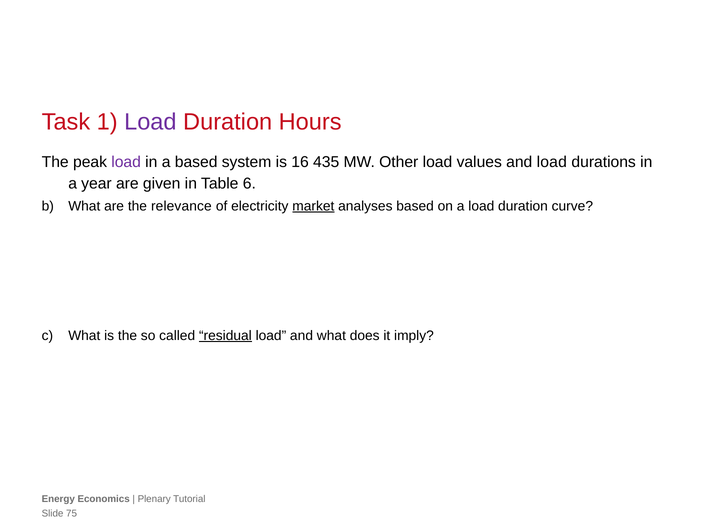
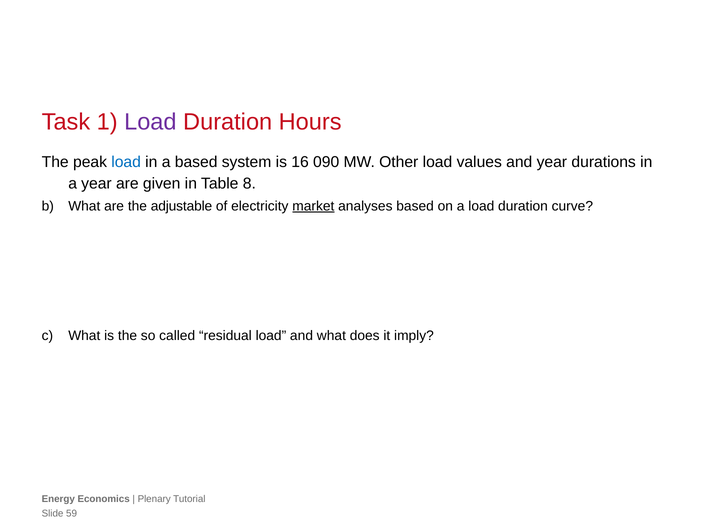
load at (126, 162) colour: purple -> blue
435: 435 -> 090
and load: load -> year
6: 6 -> 8
relevance: relevance -> adjustable
residual underline: present -> none
75: 75 -> 59
